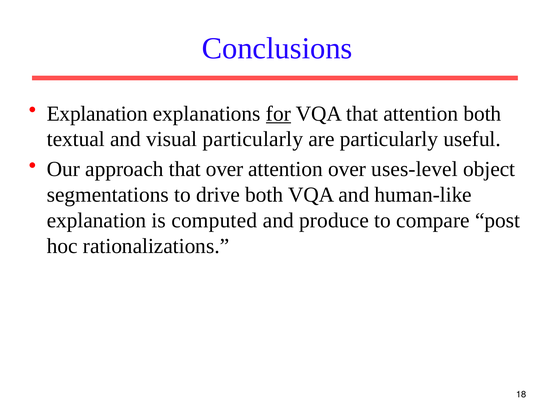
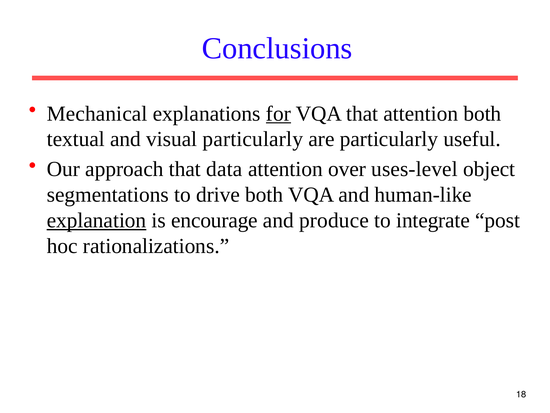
Explanation at (97, 113): Explanation -> Mechanical
that over: over -> data
explanation at (97, 220) underline: none -> present
computed: computed -> encourage
compare: compare -> integrate
